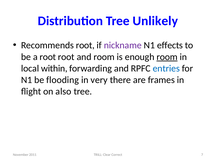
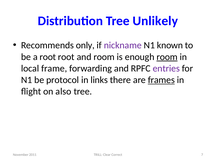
Recommends root: root -> only
effects: effects -> known
within: within -> frame
entries colour: blue -> purple
flooding: flooding -> protocol
very: very -> links
frames underline: none -> present
